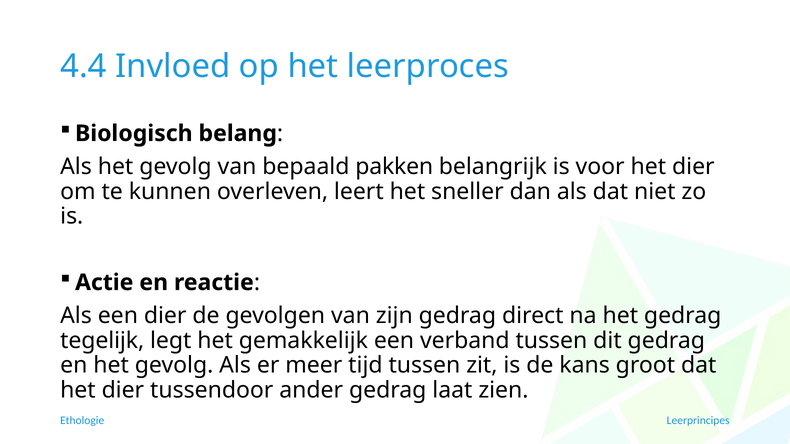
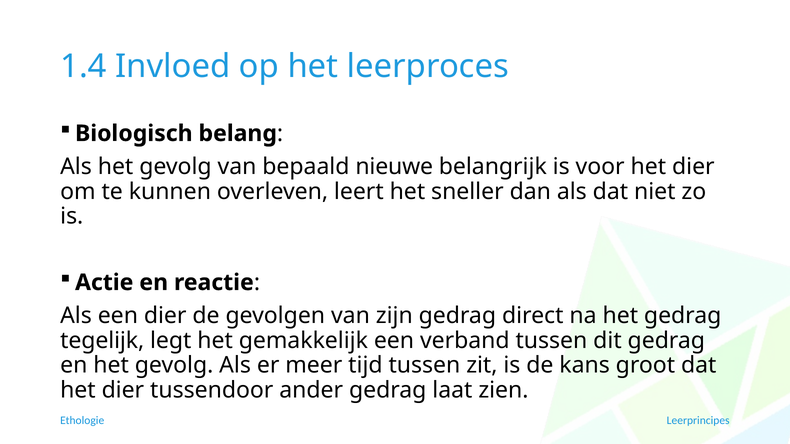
4.4: 4.4 -> 1.4
pakken: pakken -> nieuwe
